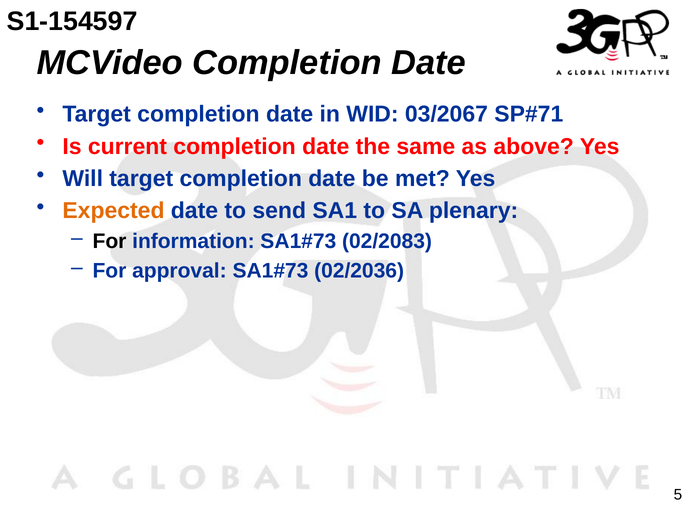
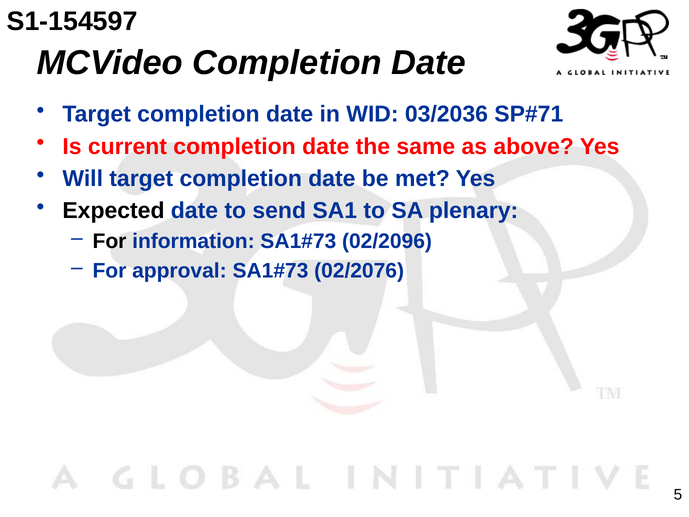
03/2067: 03/2067 -> 03/2036
Expected colour: orange -> black
02/2083: 02/2083 -> 02/2096
02/2036: 02/2036 -> 02/2076
